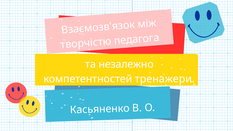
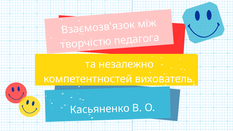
тренажери: тренажери -> вихователь
